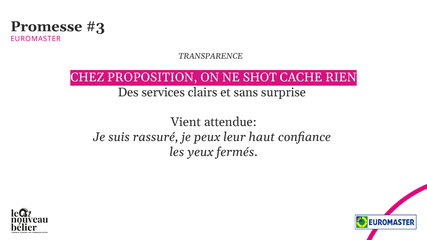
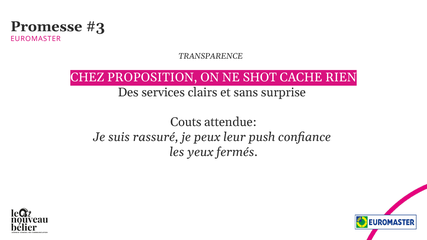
Vient: Vient -> Couts
haut: haut -> push
